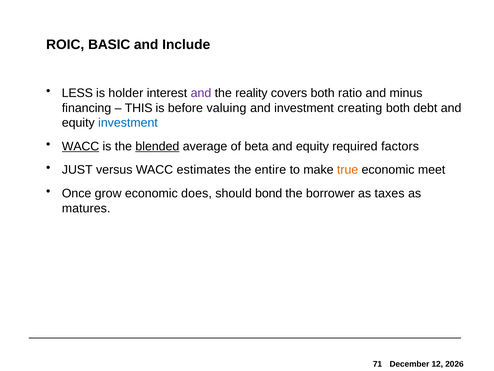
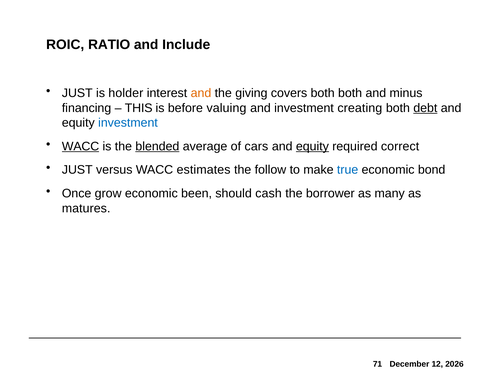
BASIC: BASIC -> RATIO
LESS at (77, 93): LESS -> JUST
and at (201, 93) colour: purple -> orange
reality: reality -> giving
both ratio: ratio -> both
debt underline: none -> present
beta: beta -> cars
equity at (312, 146) underline: none -> present
factors: factors -> correct
entire: entire -> follow
true colour: orange -> blue
meet: meet -> bond
does: does -> been
bond: bond -> cash
taxes: taxes -> many
